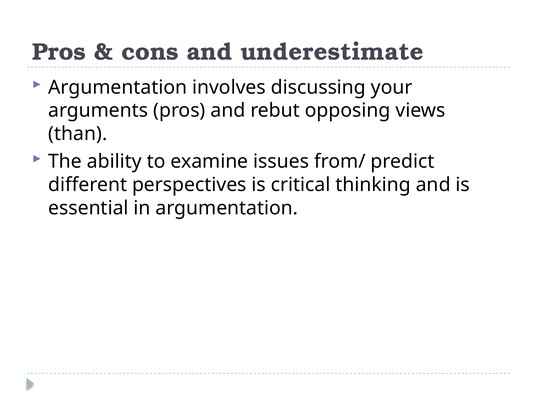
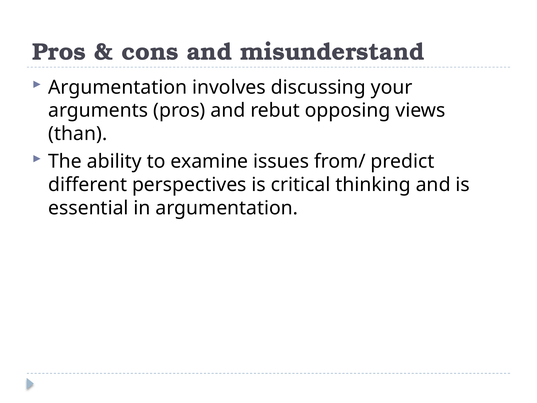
underestimate: underestimate -> misunderstand
